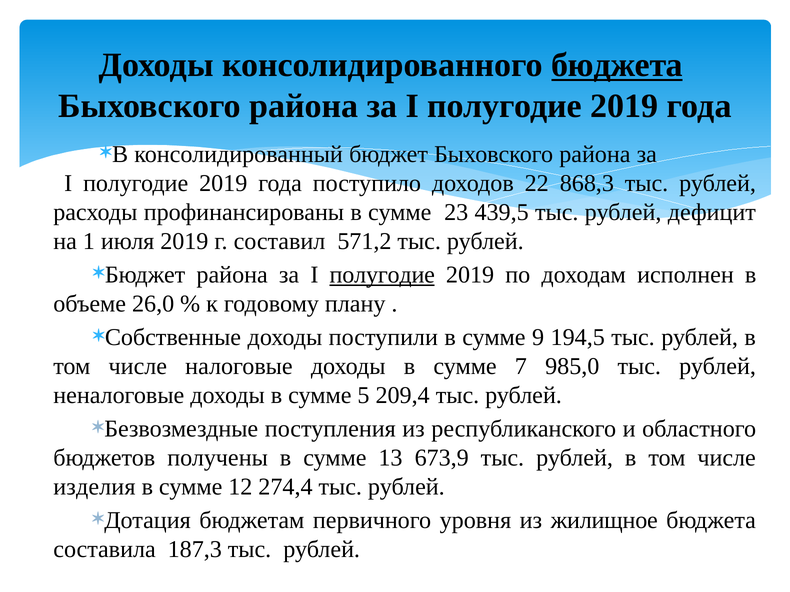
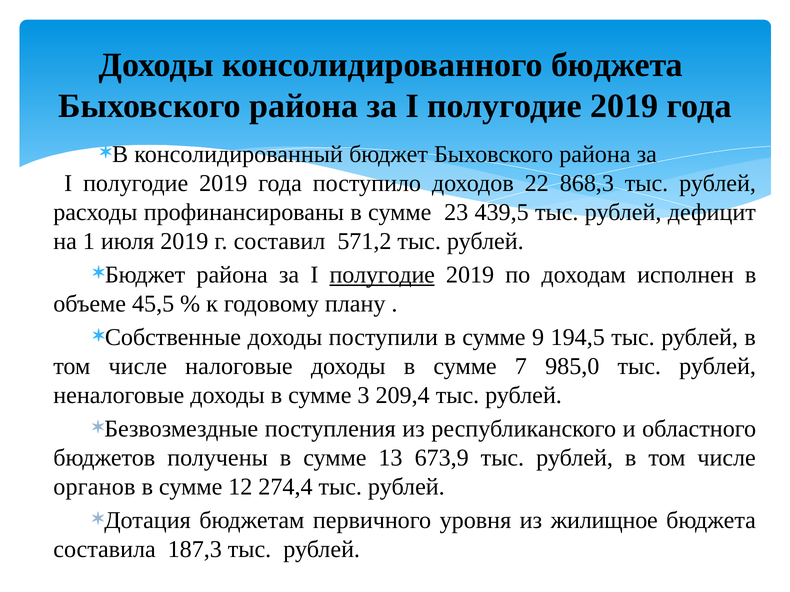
бюджета at (617, 65) underline: present -> none
26,0: 26,0 -> 45,5
5: 5 -> 3
изделия: изделия -> органов
